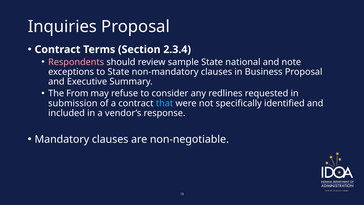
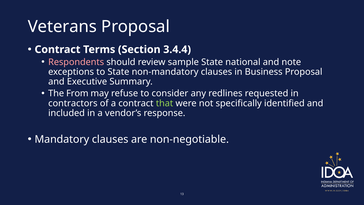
Inquiries: Inquiries -> Veterans
2.3.4: 2.3.4 -> 3.4.4
submission: submission -> contractors
that colour: light blue -> light green
